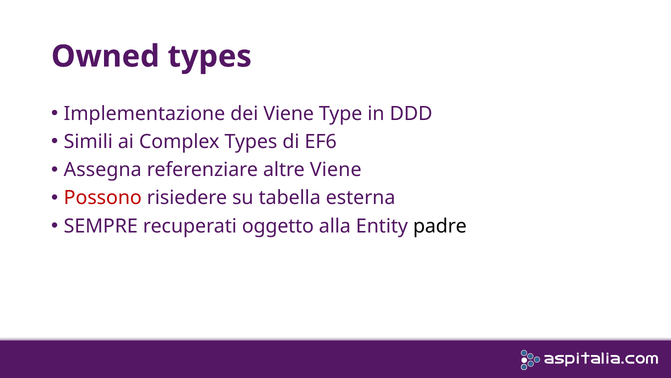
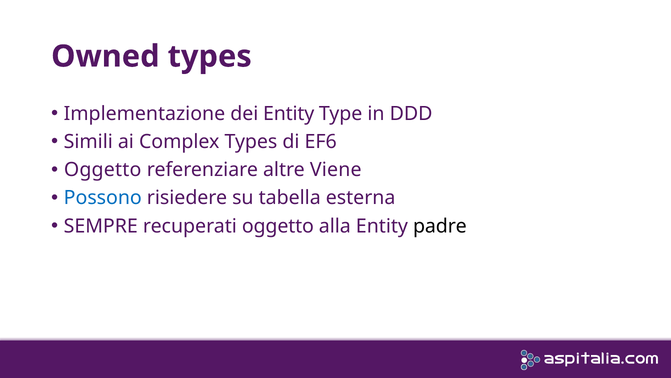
dei Viene: Viene -> Entity
Assegna at (103, 170): Assegna -> Oggetto
Possono colour: red -> blue
